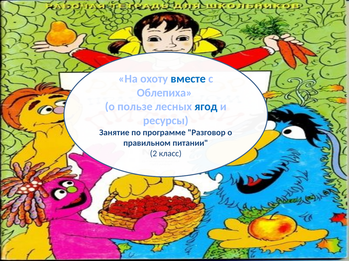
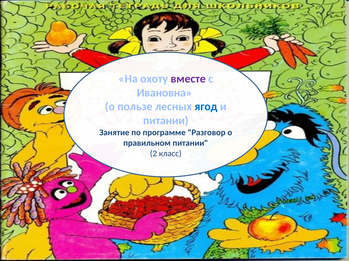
вместе colour: blue -> purple
Облепиха: Облепиха -> Ивановна
ресурсы at (166, 121): ресурсы -> питании
